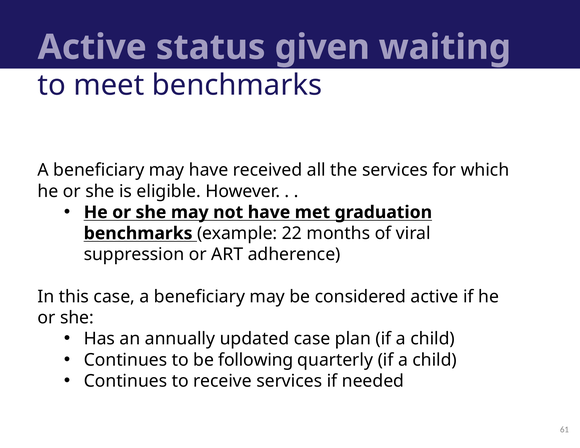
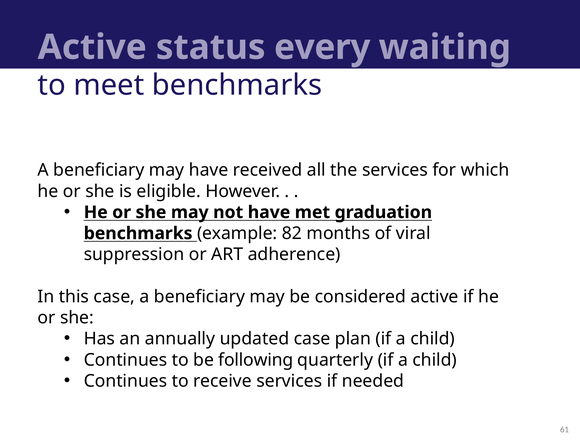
given: given -> every
22: 22 -> 82
